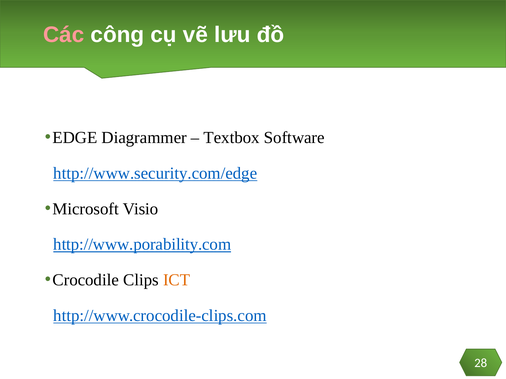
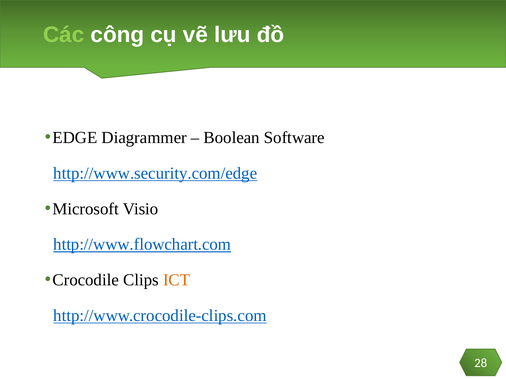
Các colour: pink -> light green
Textbox: Textbox -> Boolean
http://www.porability.com: http://www.porability.com -> http://www.flowchart.com
